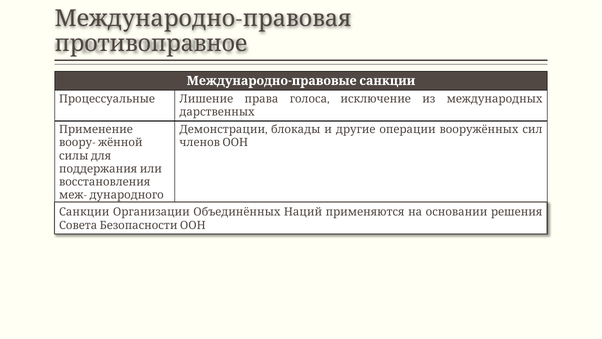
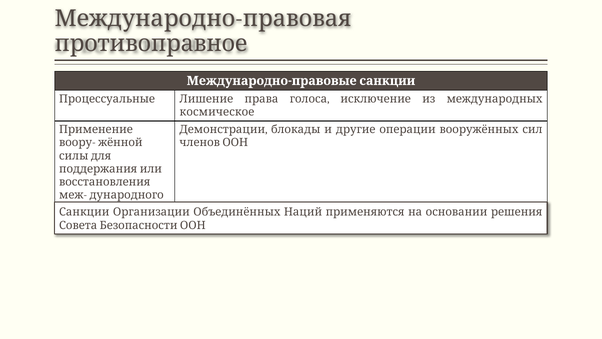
дарственных: дарственных -> космическое
